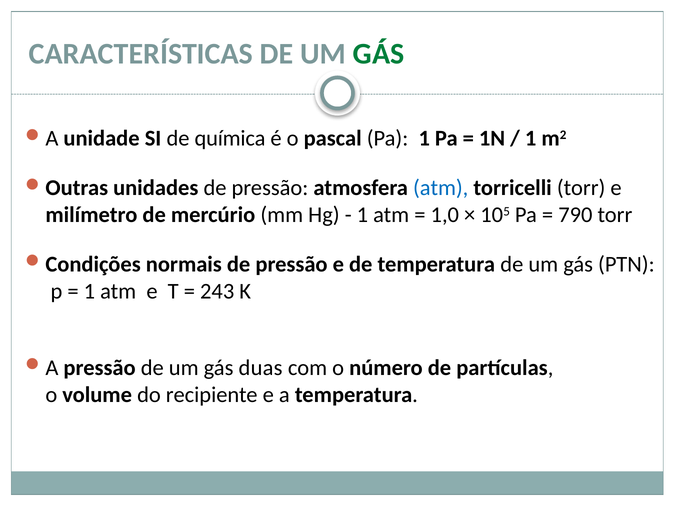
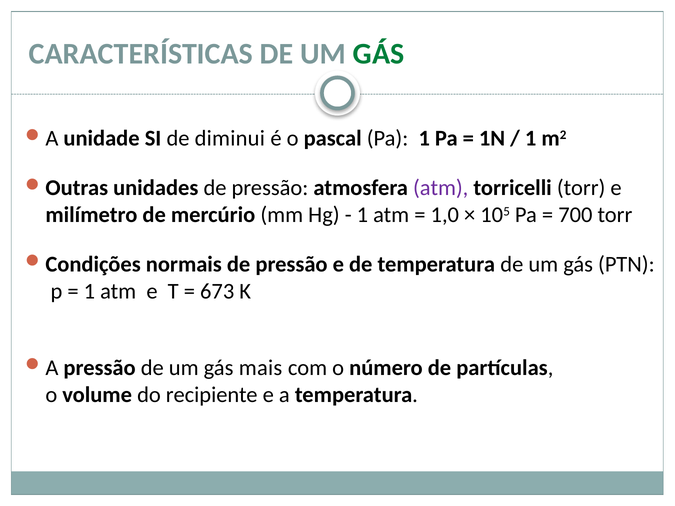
química: química -> diminui
atm at (441, 188) colour: blue -> purple
790: 790 -> 700
243: 243 -> 673
duas: duas -> mais
